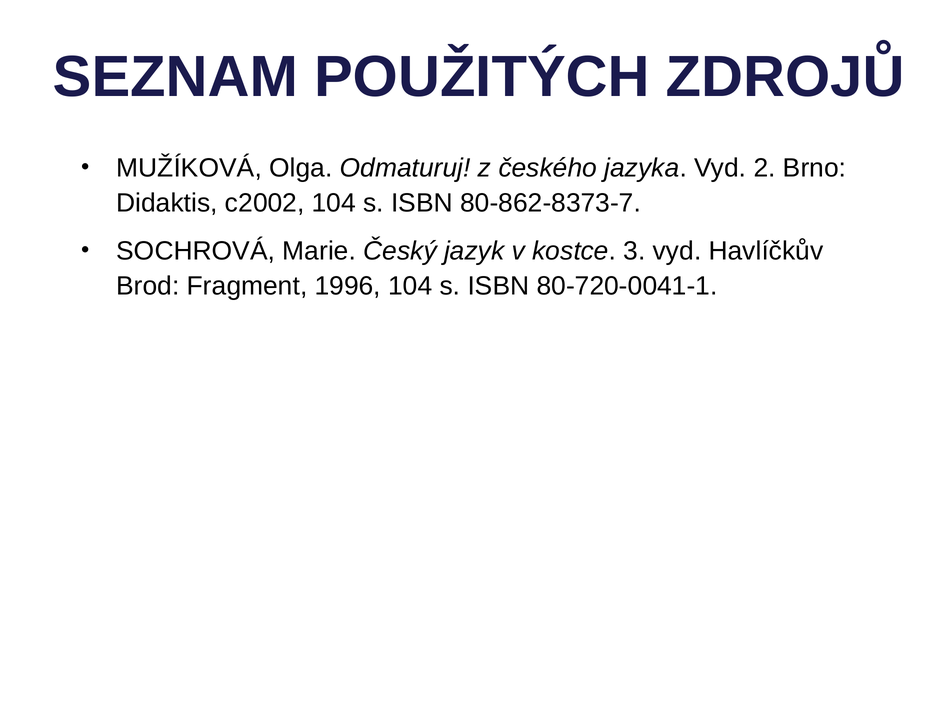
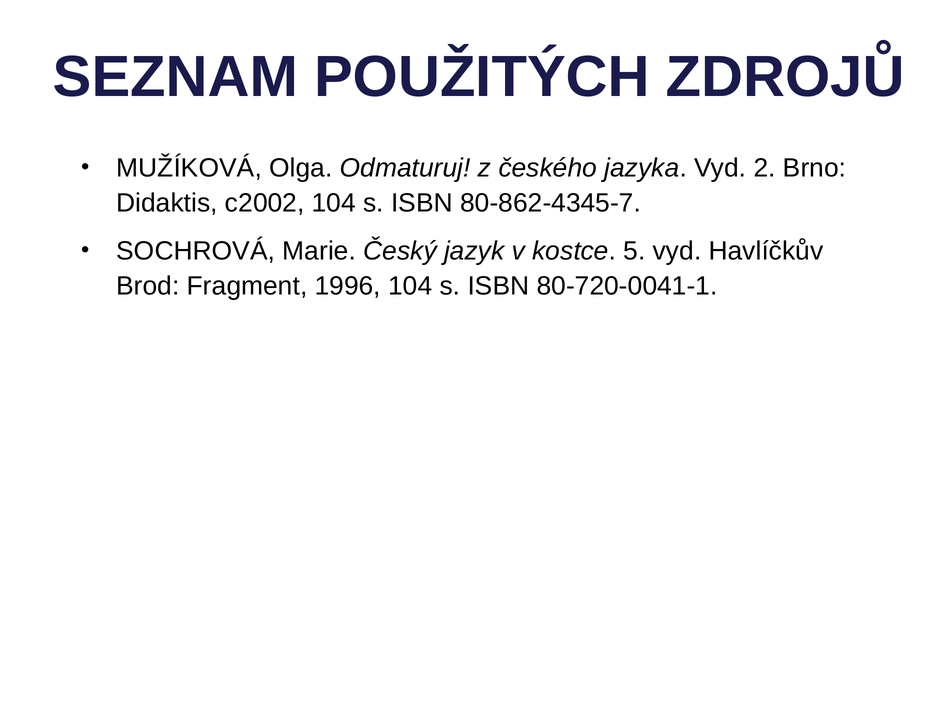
80-862-8373-7: 80-862-8373-7 -> 80-862-4345-7
3: 3 -> 5
